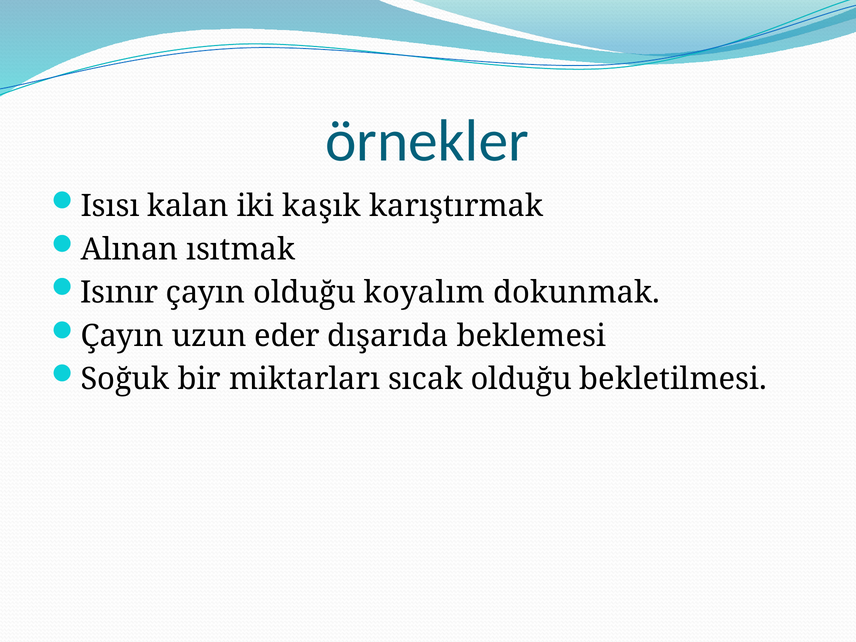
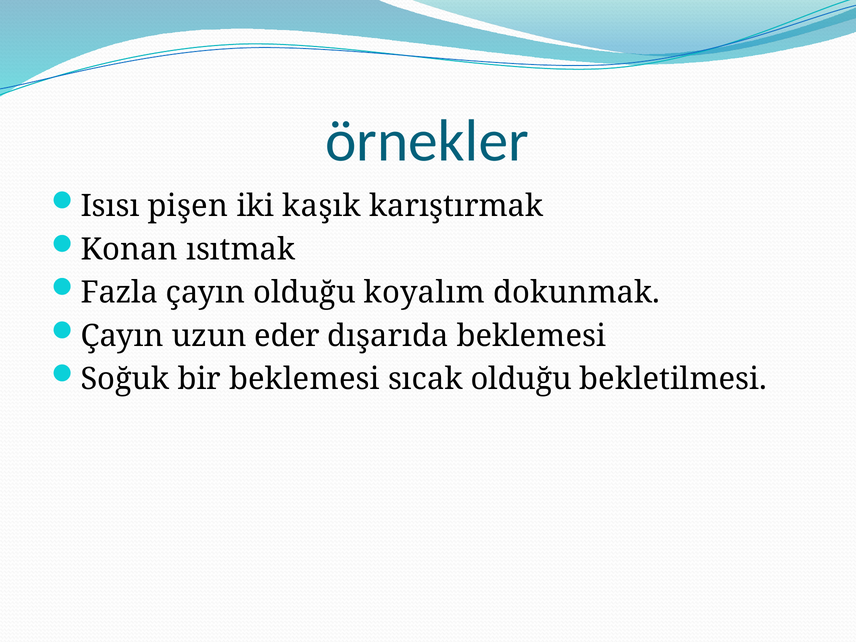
kalan: kalan -> pişen
Alınan: Alınan -> Konan
Isınır: Isınır -> Fazla
bir miktarları: miktarları -> beklemesi
